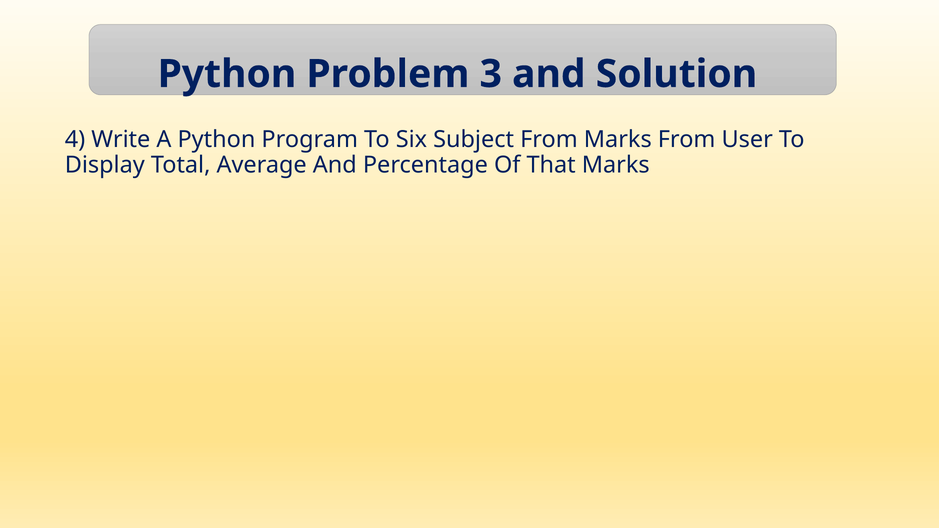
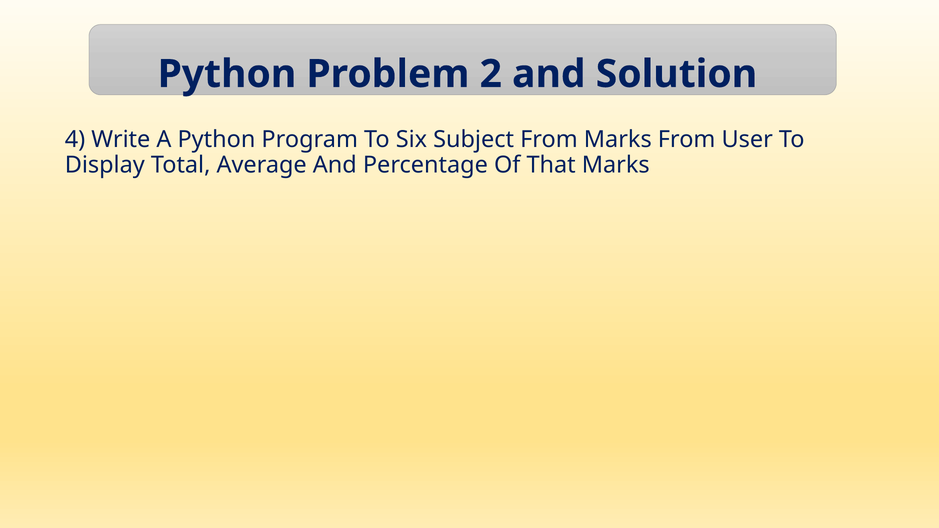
3: 3 -> 2
